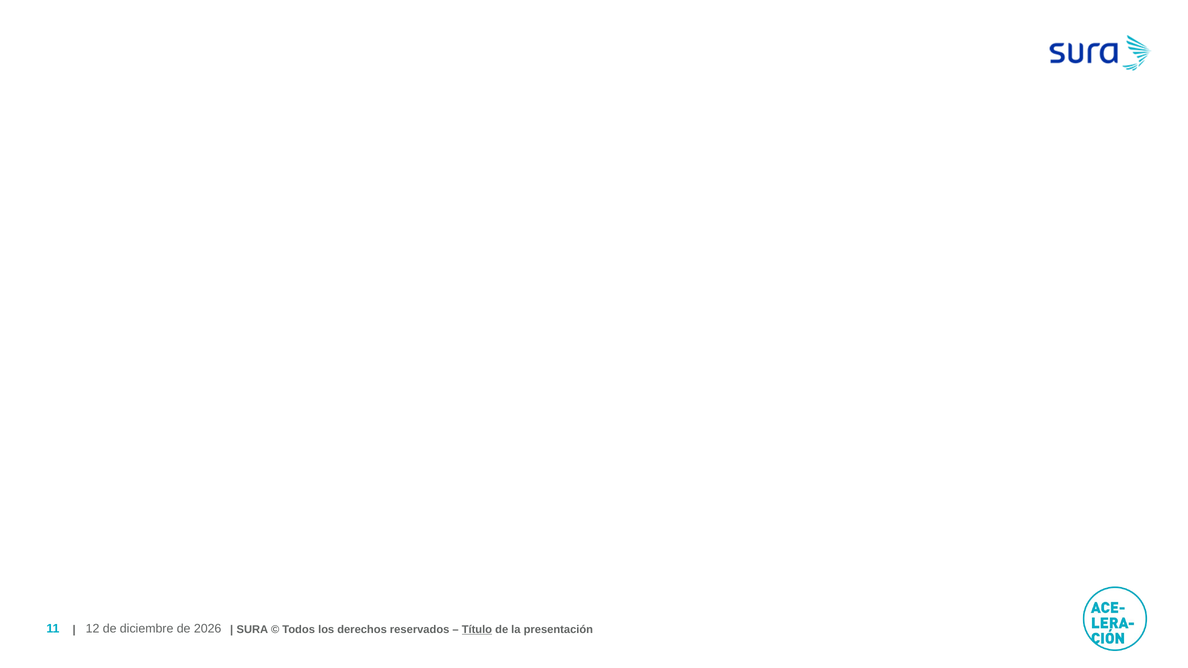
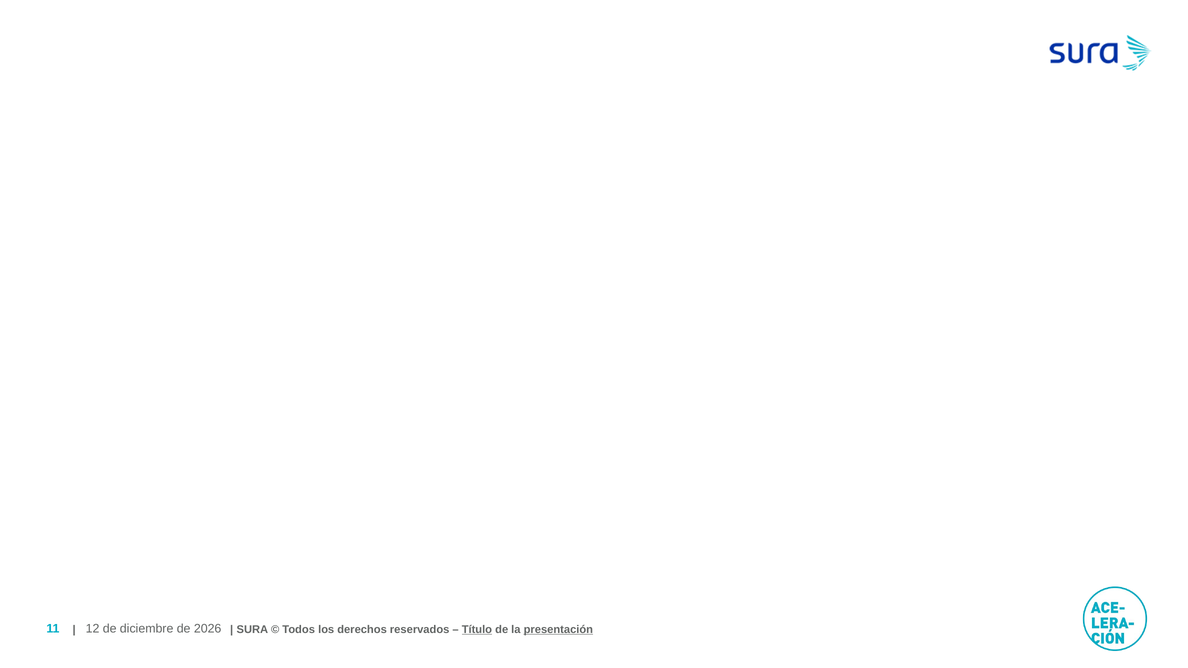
presentación underline: none -> present
